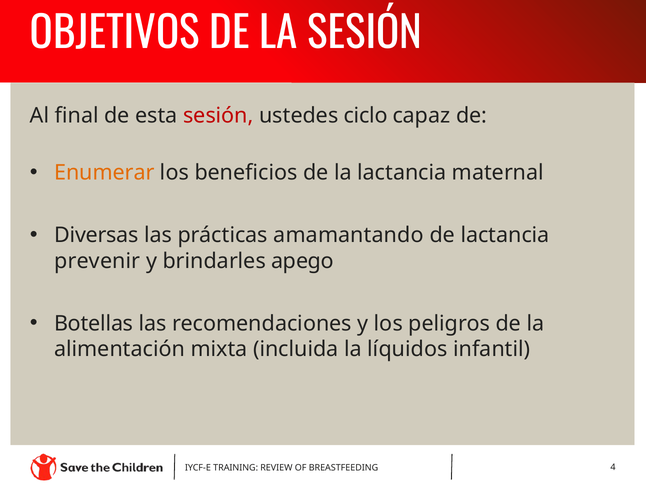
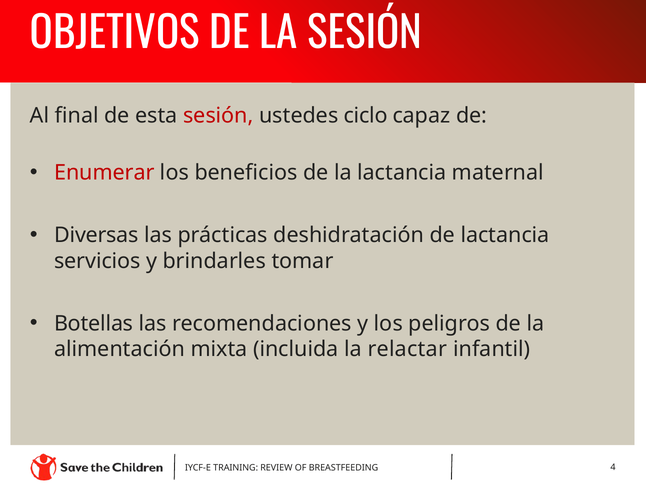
Enumerar colour: orange -> red
amamantando: amamantando -> deshidratación
prevenir: prevenir -> servicios
apego: apego -> tomar
líquidos: líquidos -> relactar
